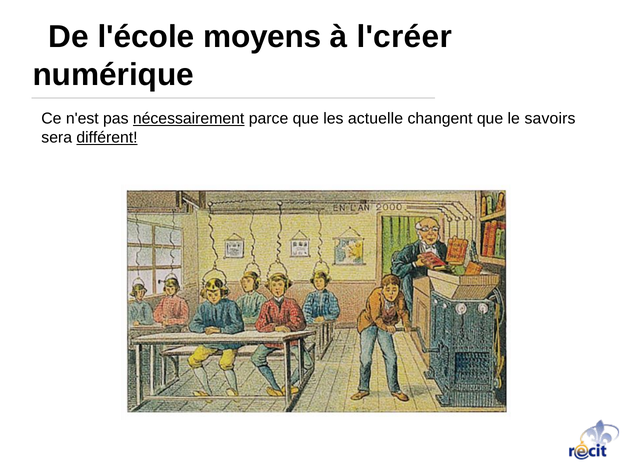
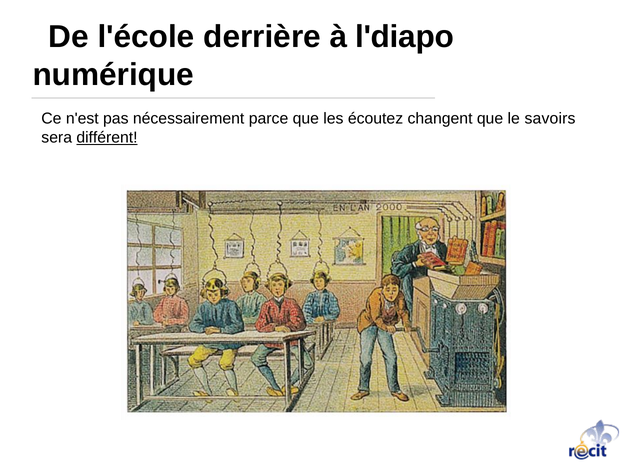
moyens: moyens -> derrière
l'créer: l'créer -> l'diapo
nécessairement underline: present -> none
actuelle: actuelle -> écoutez
